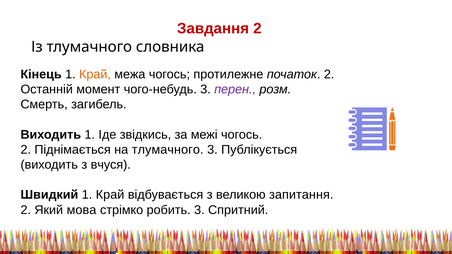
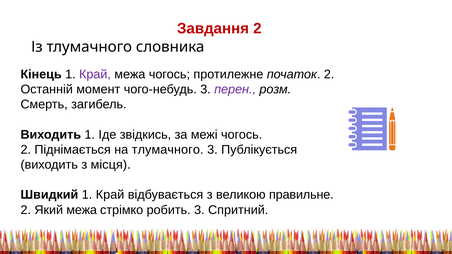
Край at (95, 74) colour: orange -> purple
вчуся: вчуся -> місця
запитання: запитання -> правильне
Який мова: мова -> межа
